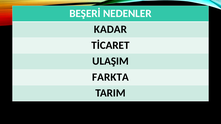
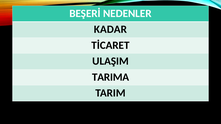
FARKTA: FARKTA -> TARIMA
